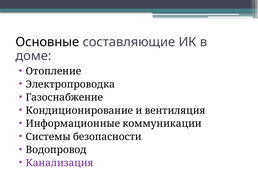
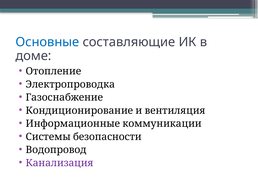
Основные colour: black -> blue
